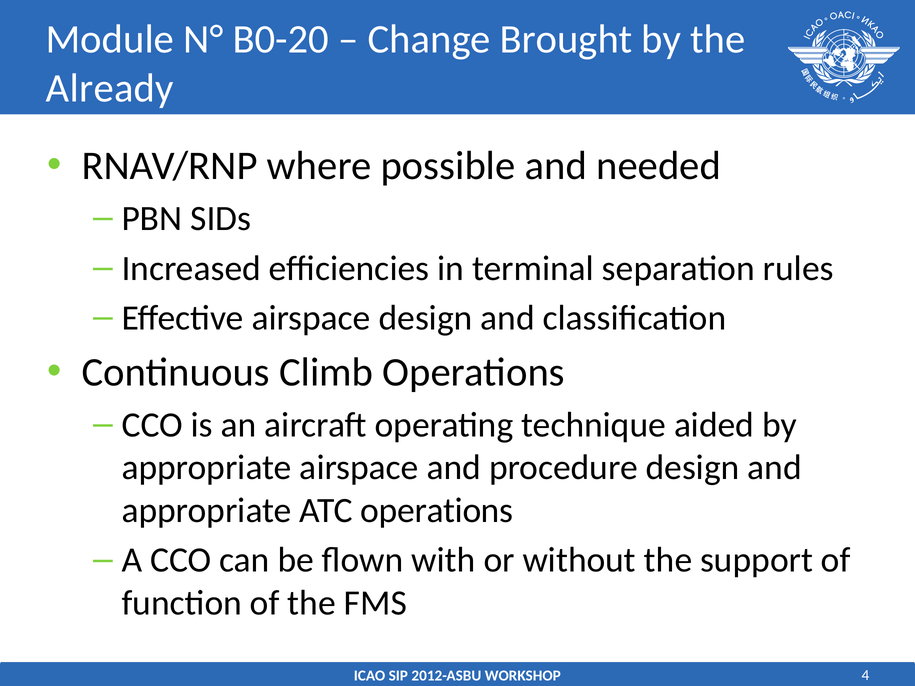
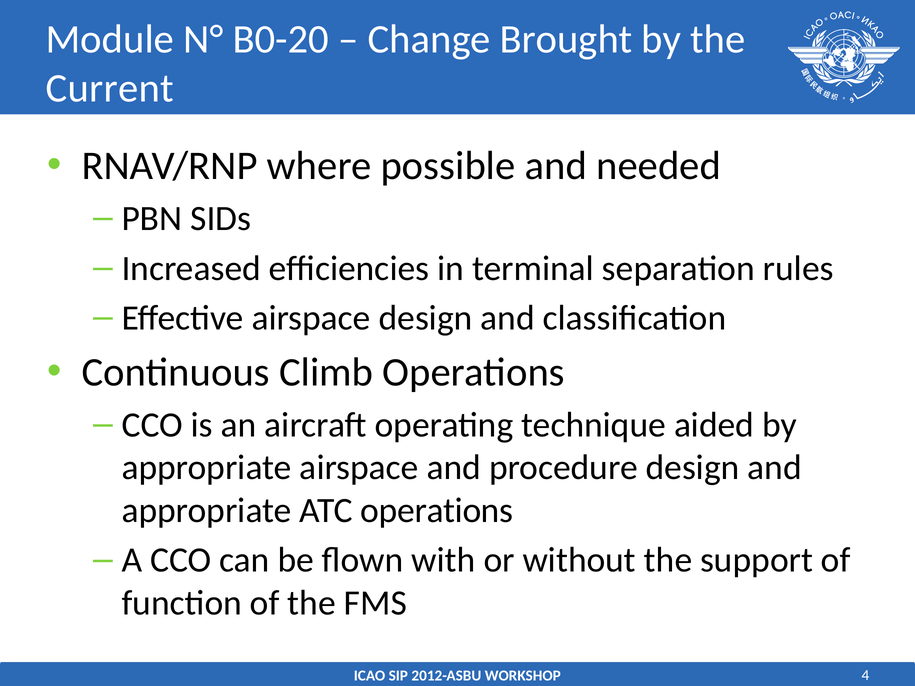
Already: Already -> Current
